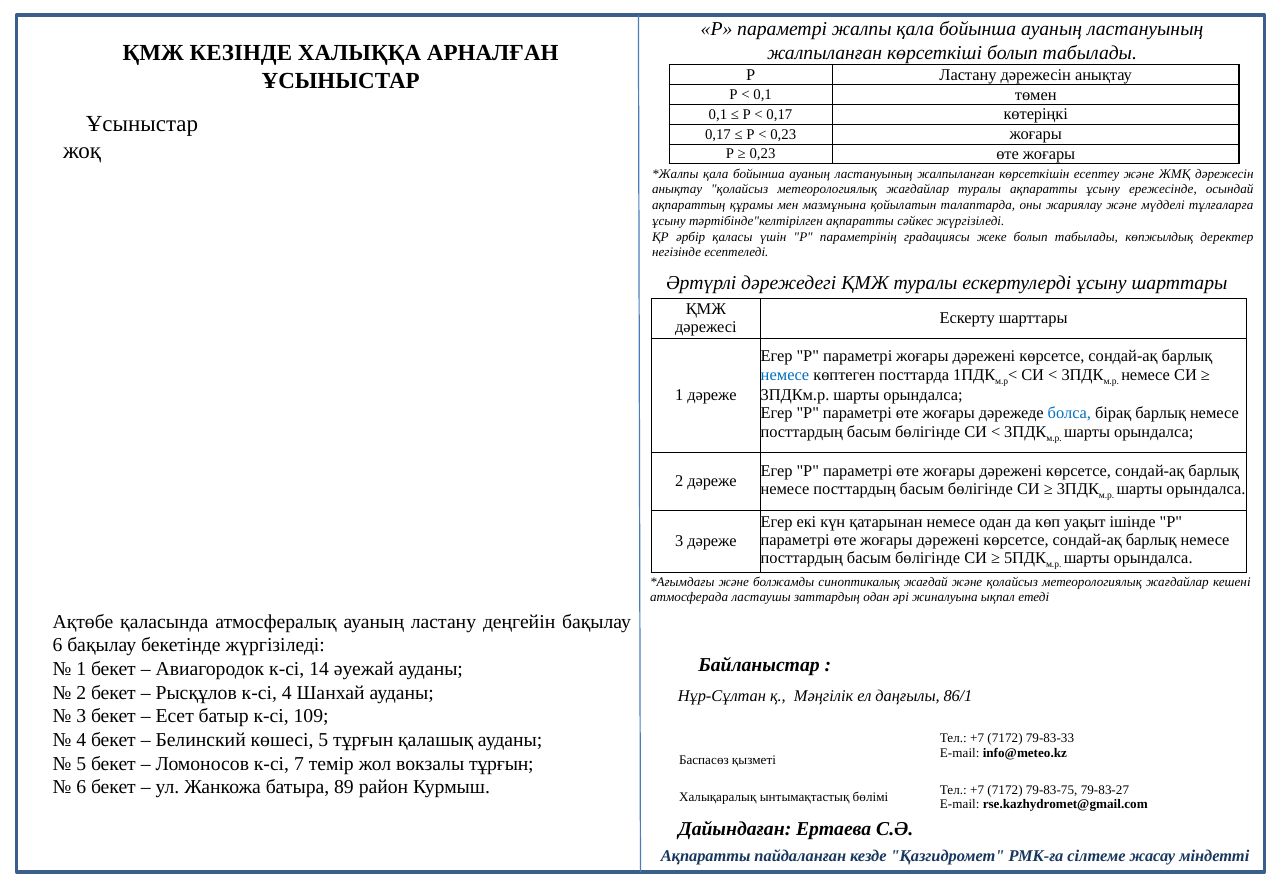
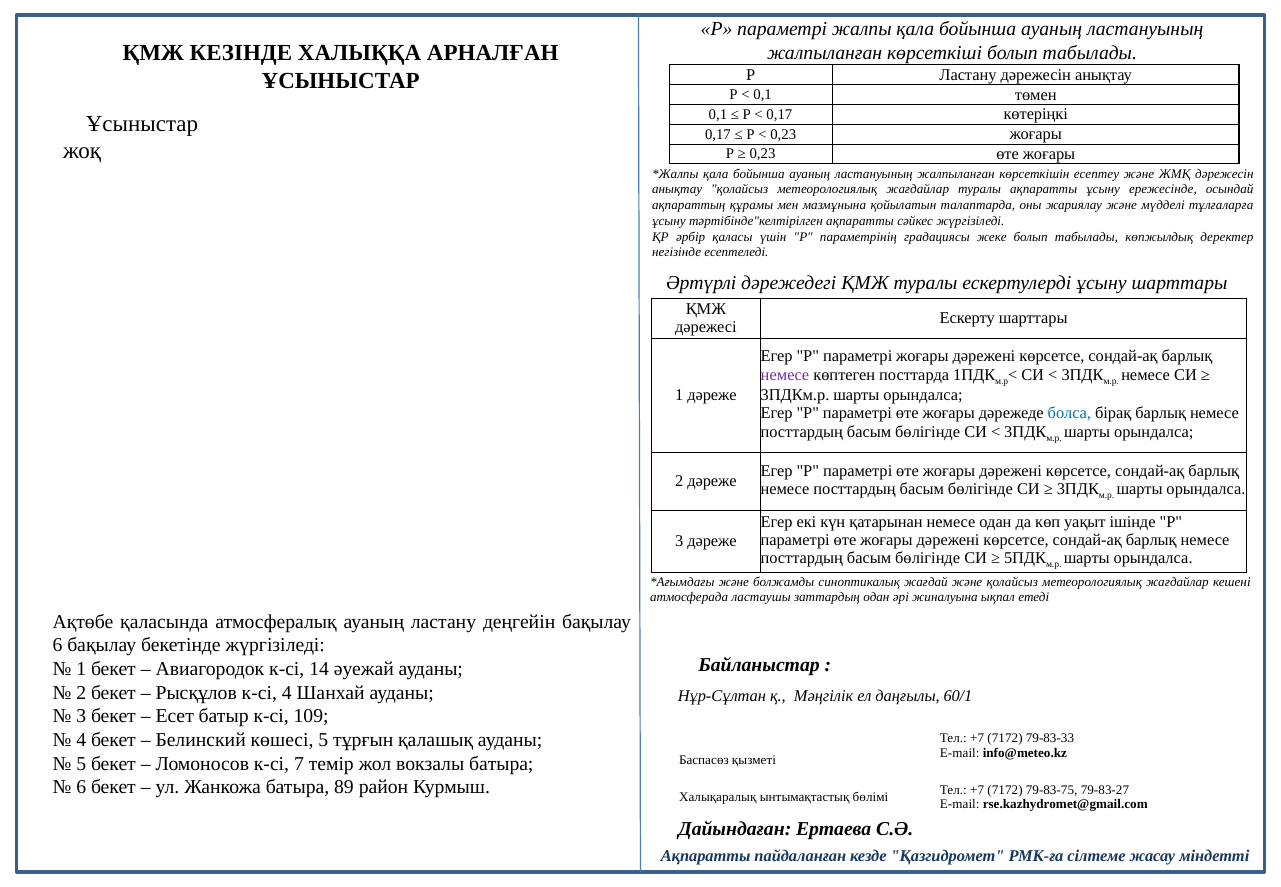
немесе at (785, 375) colour: blue -> purple
86/1: 86/1 -> 60/1
вокзалы тұрғын: тұрғын -> батыра
